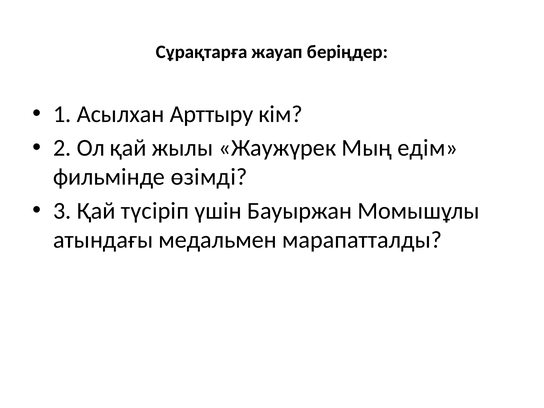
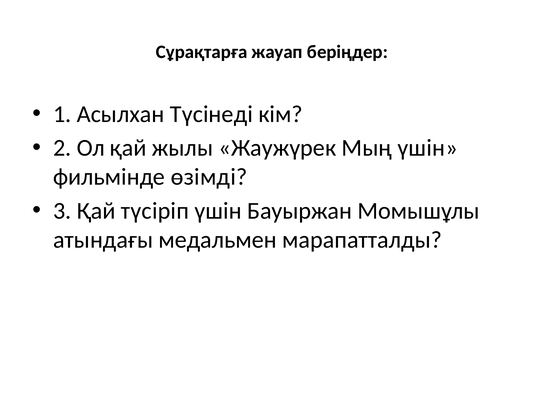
Арттыру: Арттыру -> Түсінеді
Мың едім: едім -> үшін
